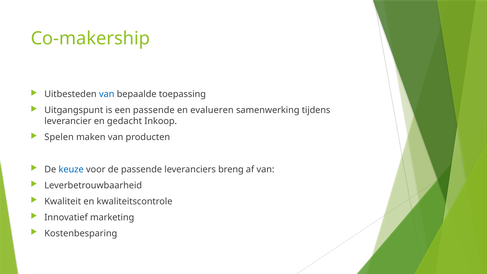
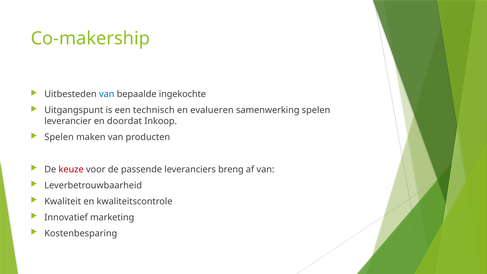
toepassing: toepassing -> ingekochte
een passende: passende -> technisch
samenwerking tijdens: tijdens -> spelen
gedacht: gedacht -> doordat
keuze colour: blue -> red
